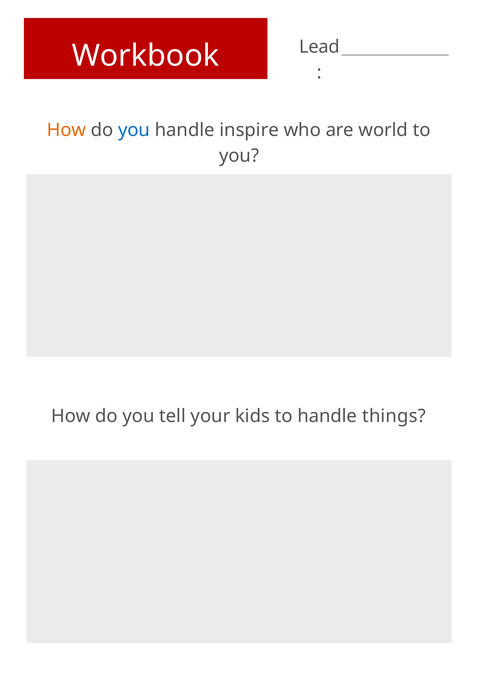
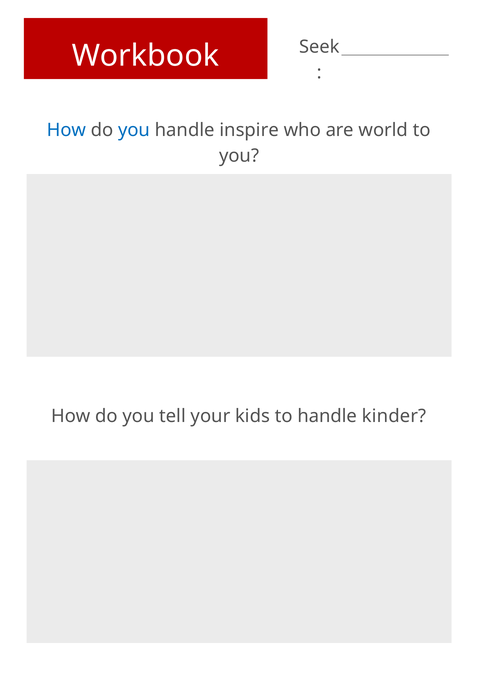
Lead: Lead -> Seek
How at (66, 130) colour: orange -> blue
things: things -> kinder
